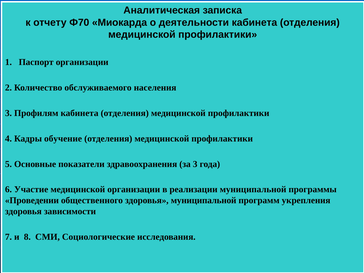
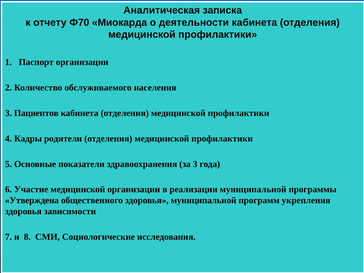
Профилям: Профилям -> Пациентов
обучение: обучение -> родители
Проведении: Проведении -> Утверждена
